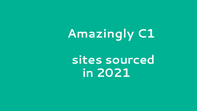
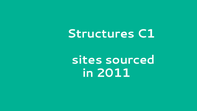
Amazingly: Amazingly -> Structures
2021: 2021 -> 2011
